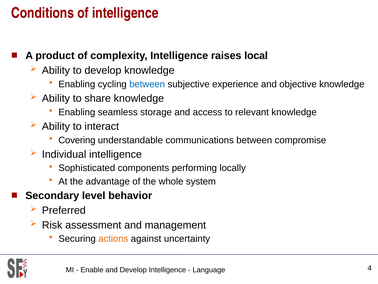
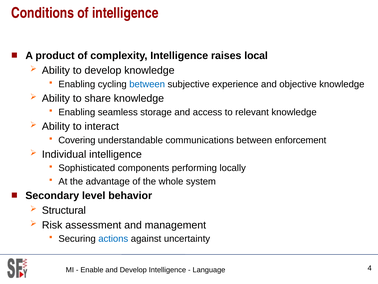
compromise: compromise -> enforcement
Preferred: Preferred -> Structural
actions colour: orange -> blue
